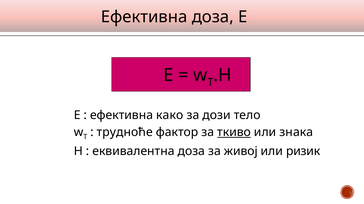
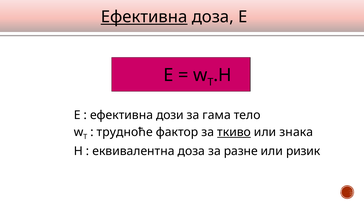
Ефективна at (144, 17) underline: none -> present
како: како -> дози
дози: дози -> гама
живој: живој -> разне
